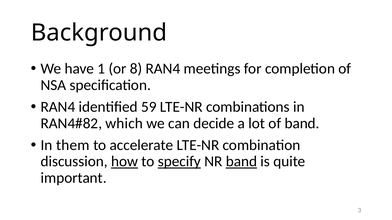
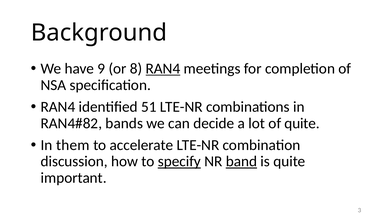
1: 1 -> 9
RAN4 at (163, 69) underline: none -> present
59: 59 -> 51
which: which -> bands
of band: band -> quite
how underline: present -> none
